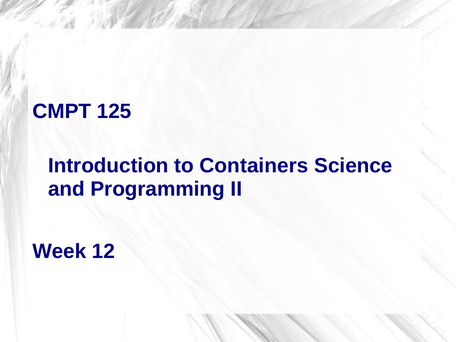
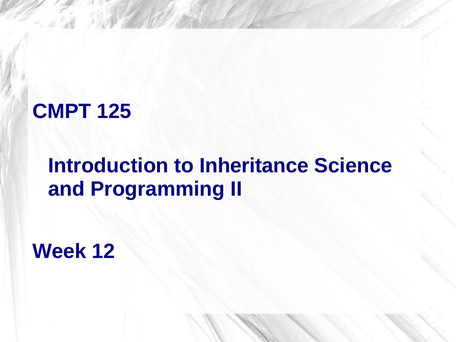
Containers: Containers -> Inheritance
